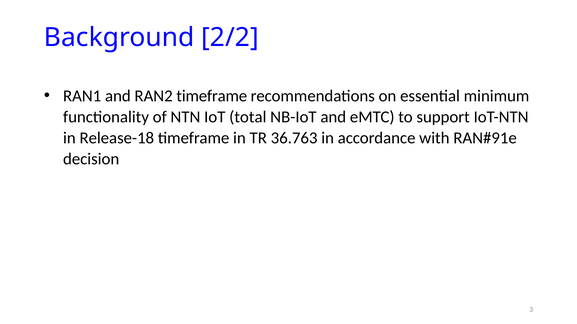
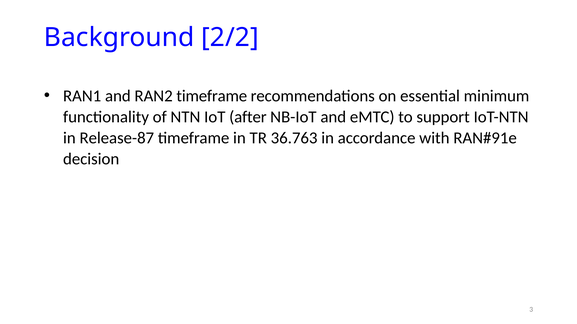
total: total -> after
Release-18: Release-18 -> Release-87
